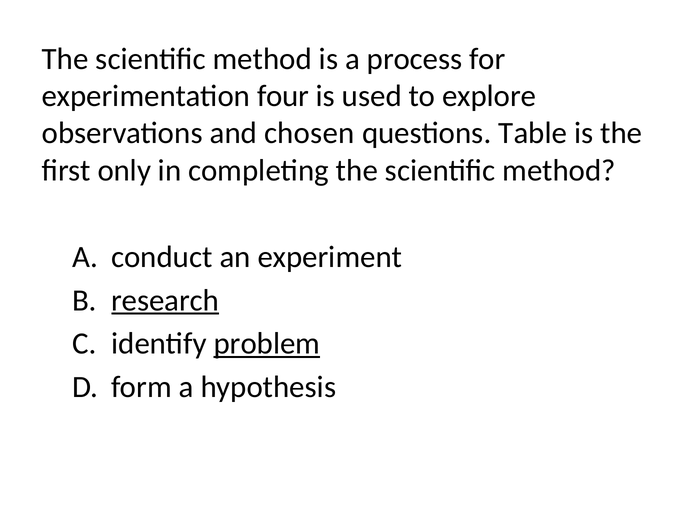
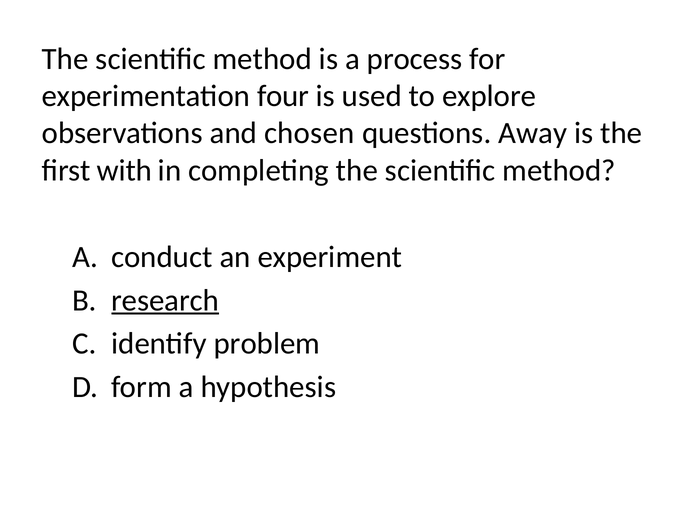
Table: Table -> Away
only: only -> with
problem underline: present -> none
